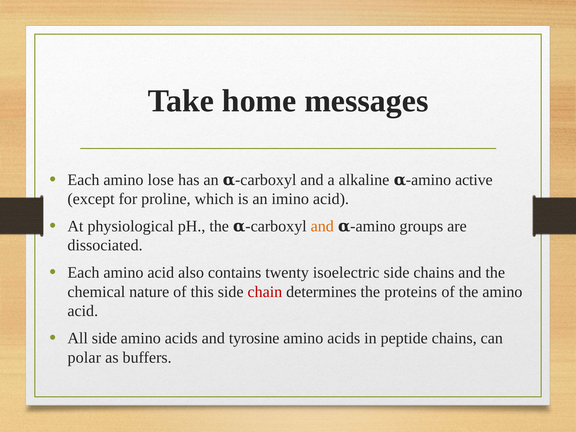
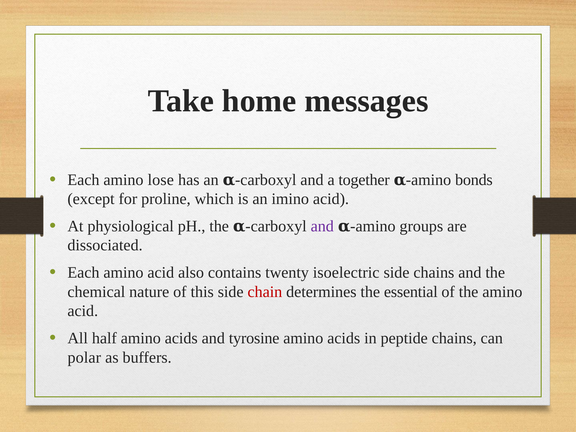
alkaline: alkaline -> together
active: active -> bonds
and at (322, 226) colour: orange -> purple
proteins: proteins -> essential
All side: side -> half
